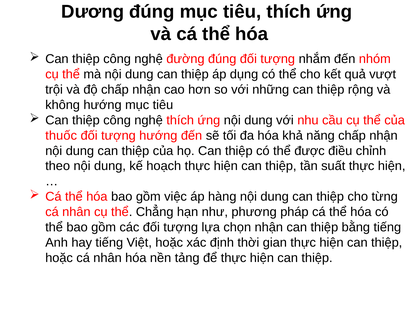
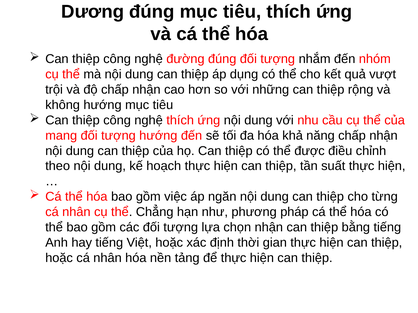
thuốc: thuốc -> mang
hàng: hàng -> ngăn
